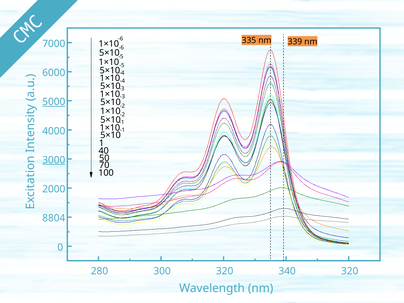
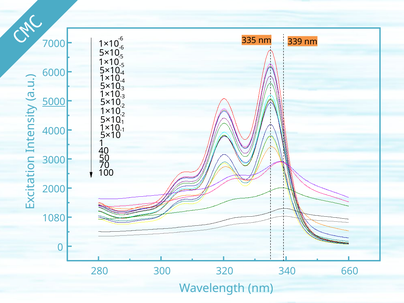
3000 underline: present -> none
8804: 8804 -> 1080
340 320: 320 -> 660
